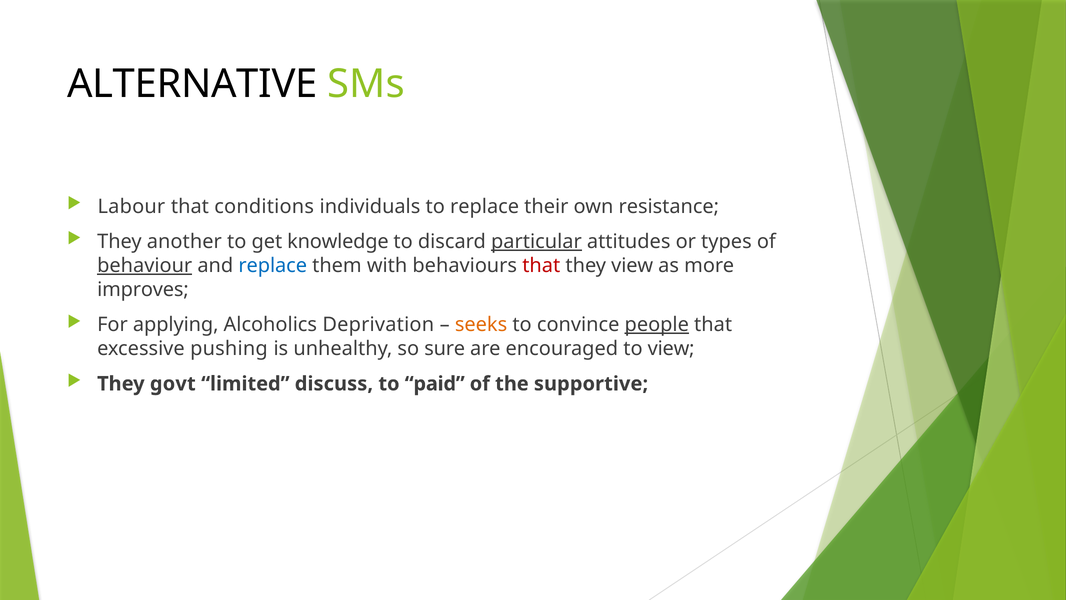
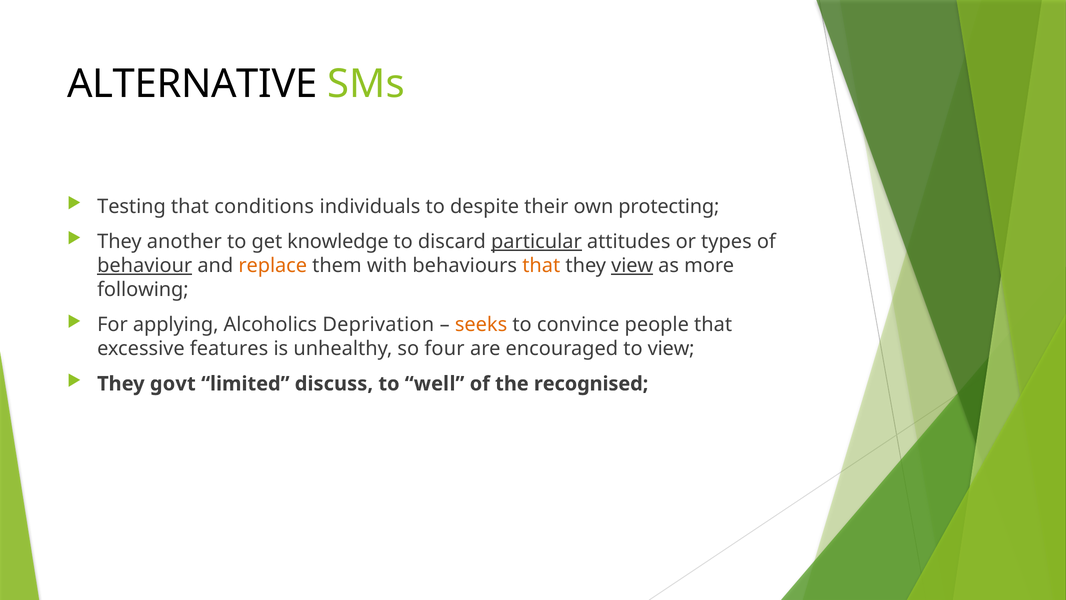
Labour: Labour -> Testing
to replace: replace -> despite
resistance: resistance -> protecting
replace at (273, 265) colour: blue -> orange
that at (541, 265) colour: red -> orange
view at (632, 265) underline: none -> present
improves: improves -> following
people underline: present -> none
pushing: pushing -> features
sure: sure -> four
paid: paid -> well
supportive: supportive -> recognised
